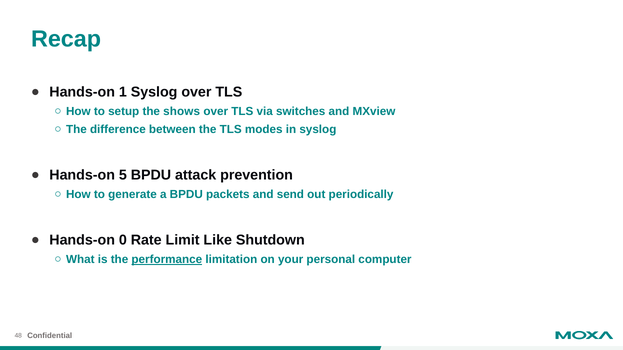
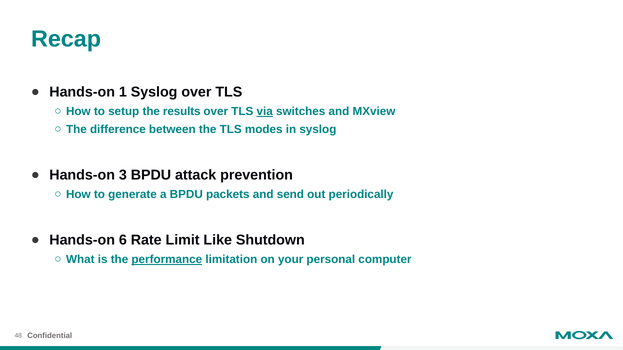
shows: shows -> results
via underline: none -> present
5: 5 -> 3
0: 0 -> 6
